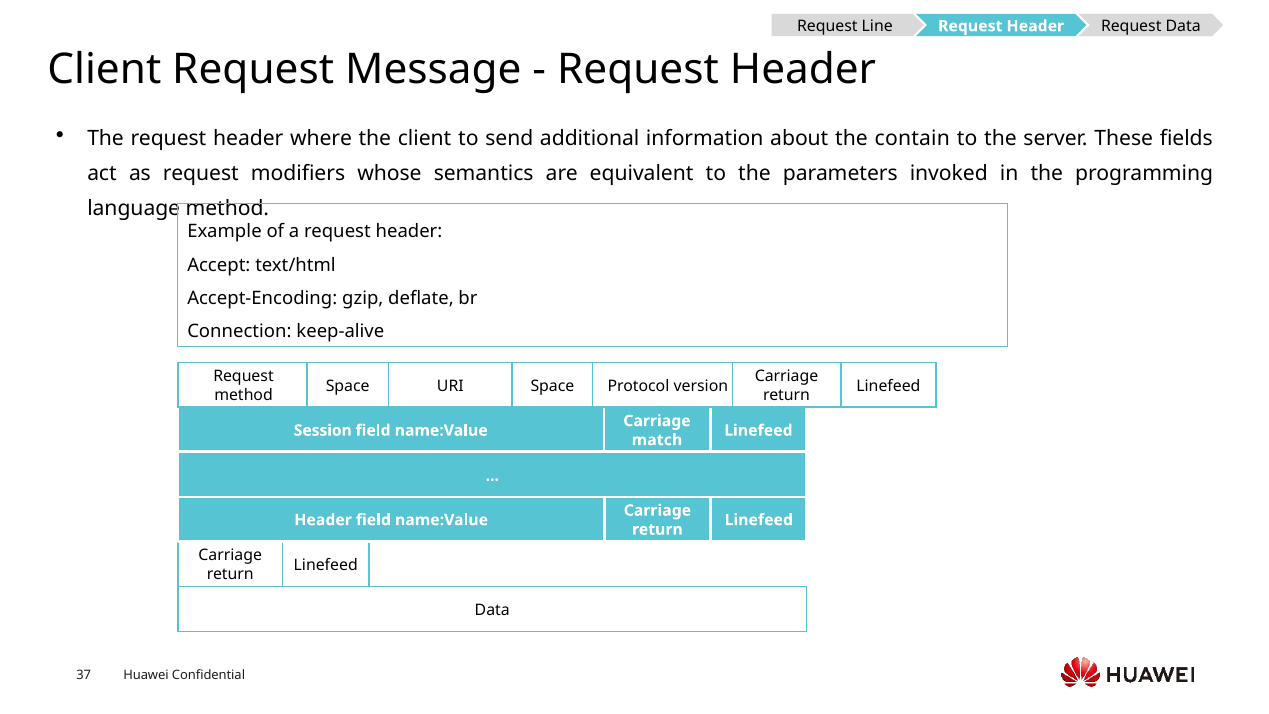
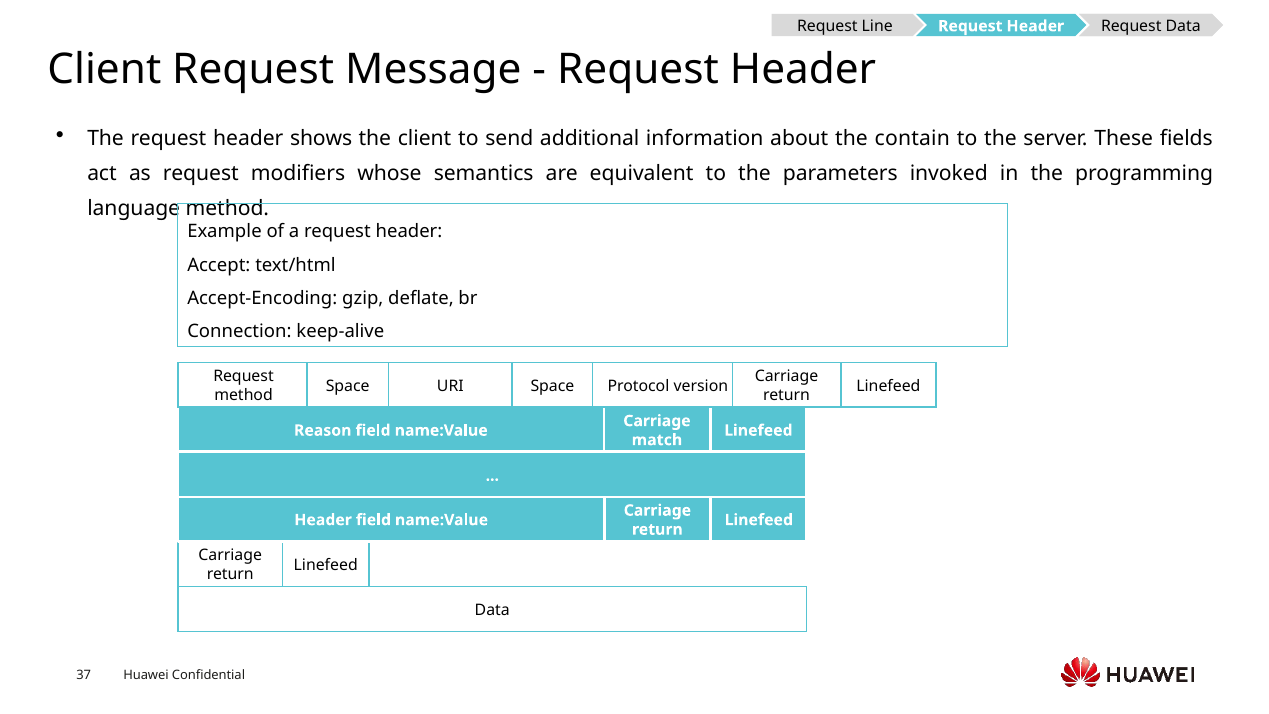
where: where -> shows
Session: Session -> Reason
